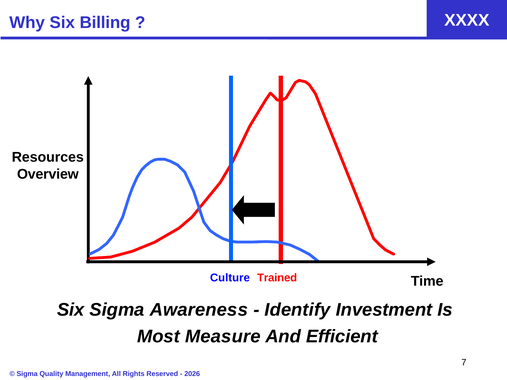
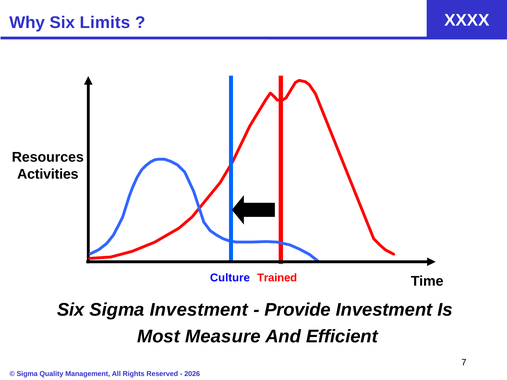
Billing: Billing -> Limits
Overview: Overview -> Activities
Sigma Awareness: Awareness -> Investment
Identify: Identify -> Provide
